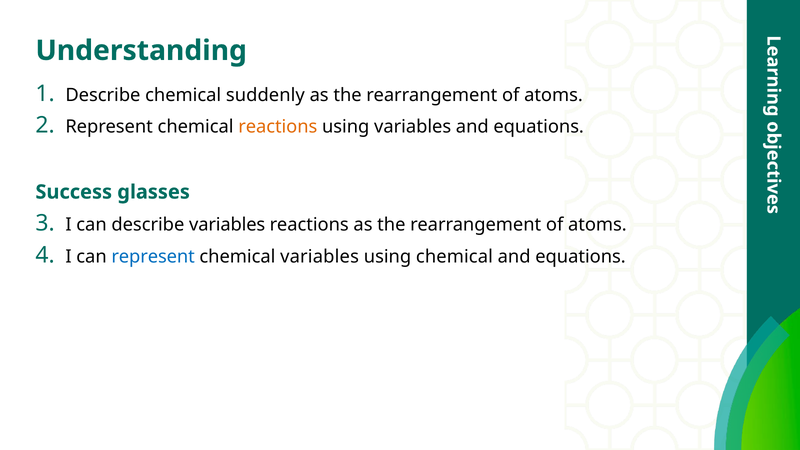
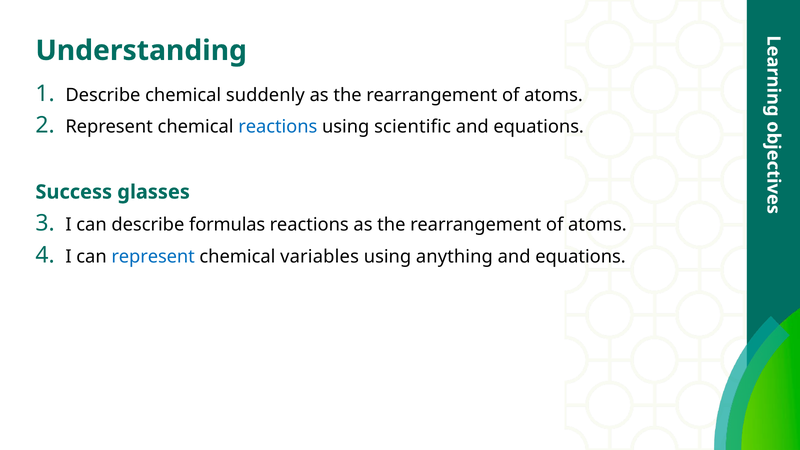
reactions at (278, 127) colour: orange -> blue
using variables: variables -> scientific
describe variables: variables -> formulas
using chemical: chemical -> anything
